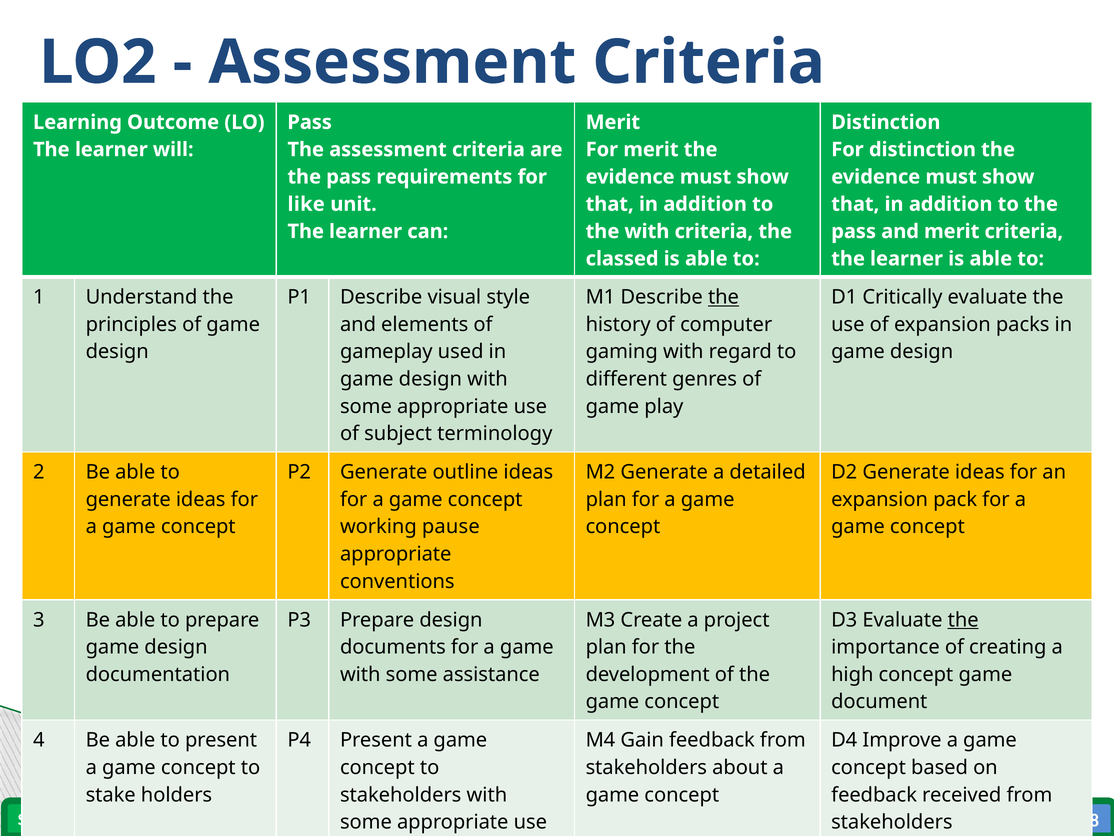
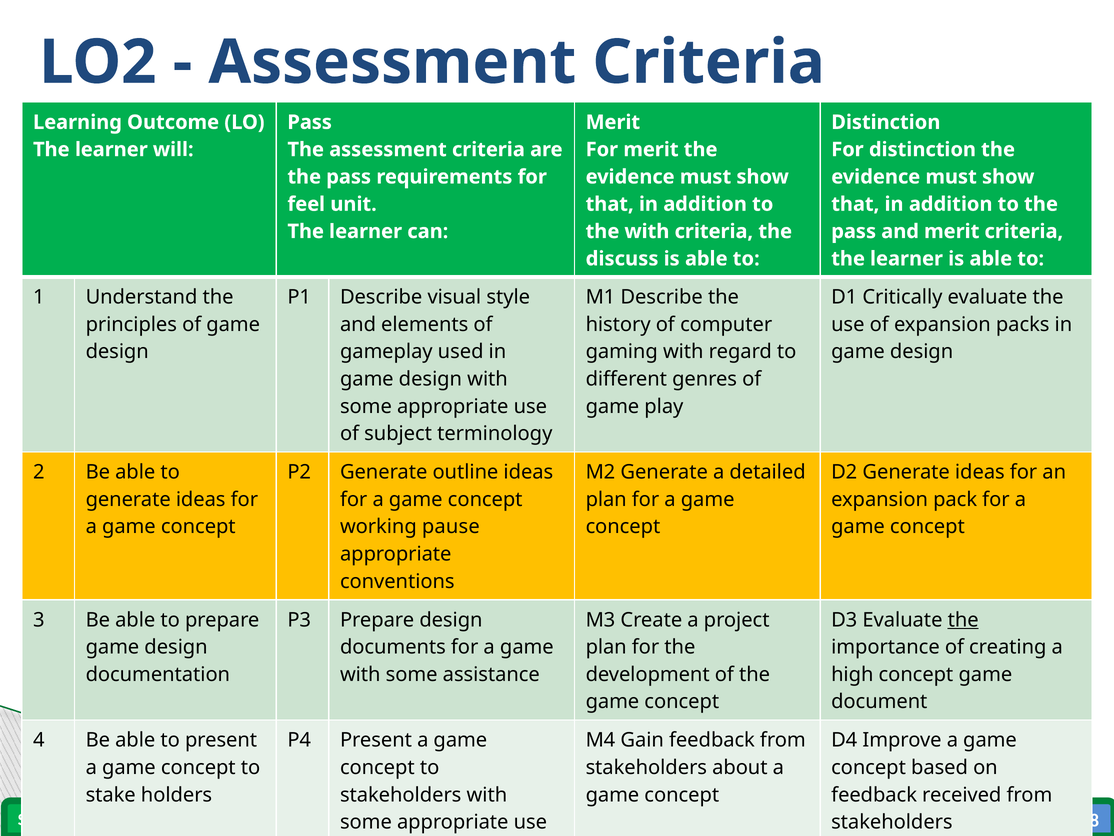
like: like -> feel
classed: classed -> discuss
the at (723, 297) underline: present -> none
